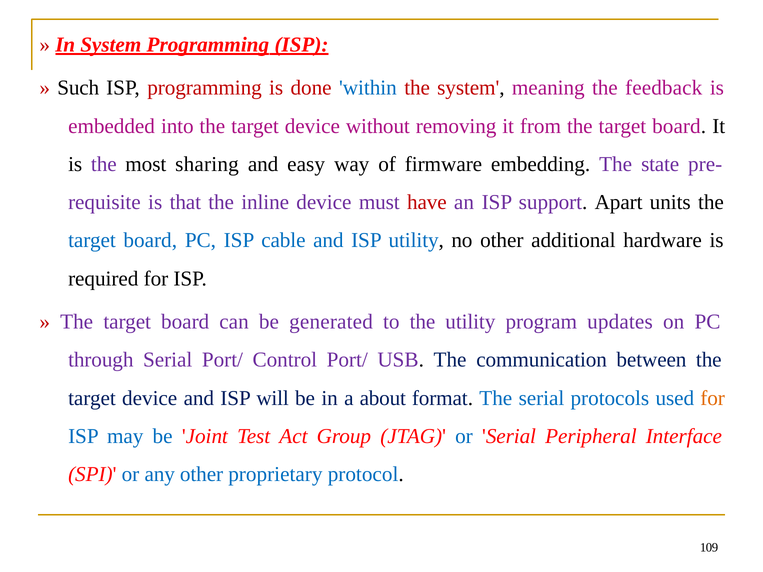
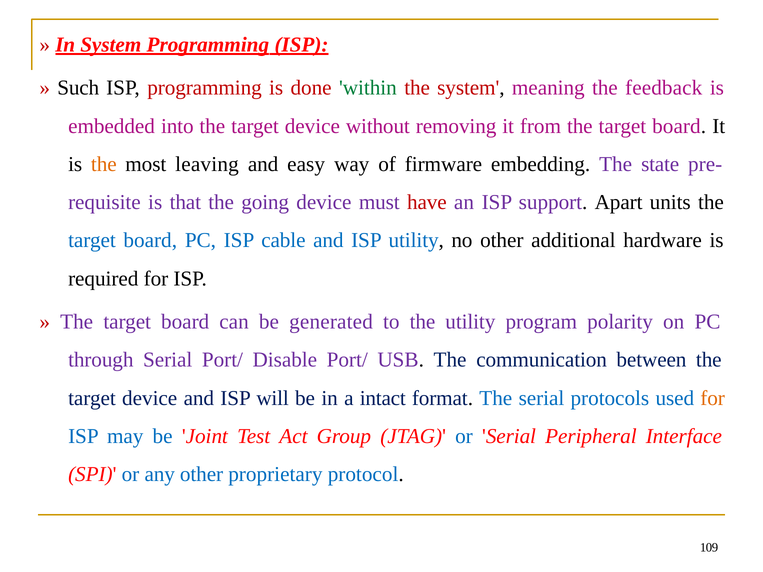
within colour: blue -> green
the at (104, 164) colour: purple -> orange
sharing: sharing -> leaving
inline: inline -> going
updates: updates -> polarity
Control: Control -> Disable
about: about -> intact
